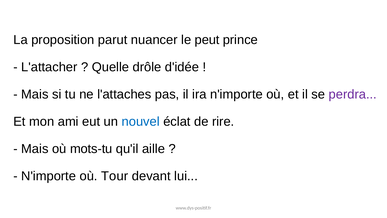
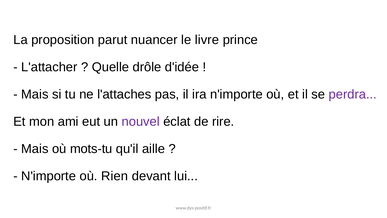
peut: peut -> livre
nouvel colour: blue -> purple
Tour: Tour -> Rien
